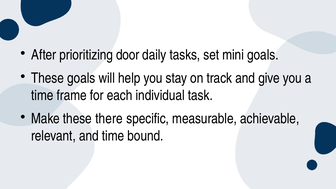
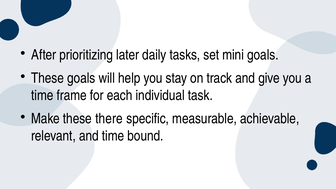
door: door -> later
